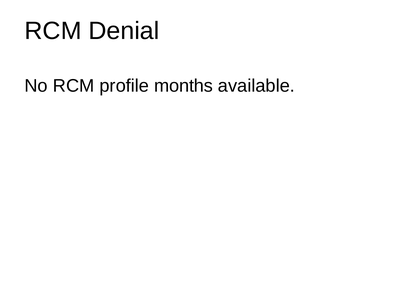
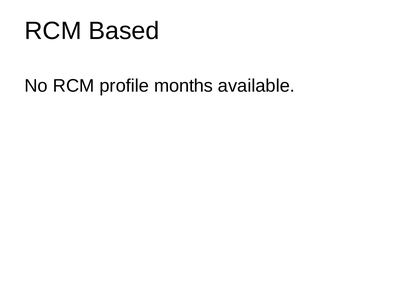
Denial: Denial -> Based
